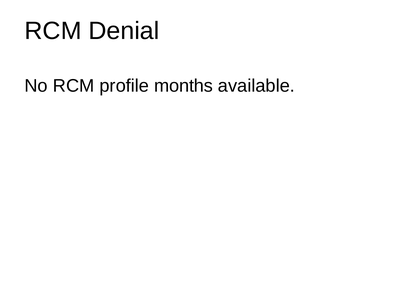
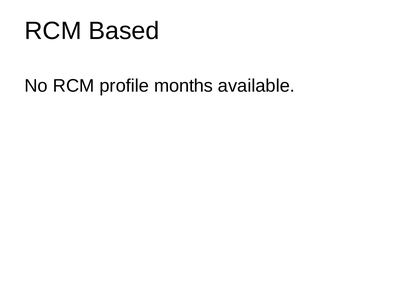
Denial: Denial -> Based
